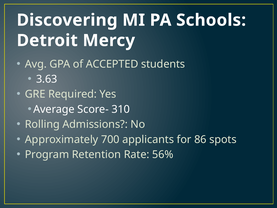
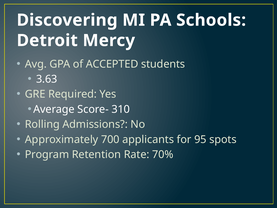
86: 86 -> 95
56%: 56% -> 70%
